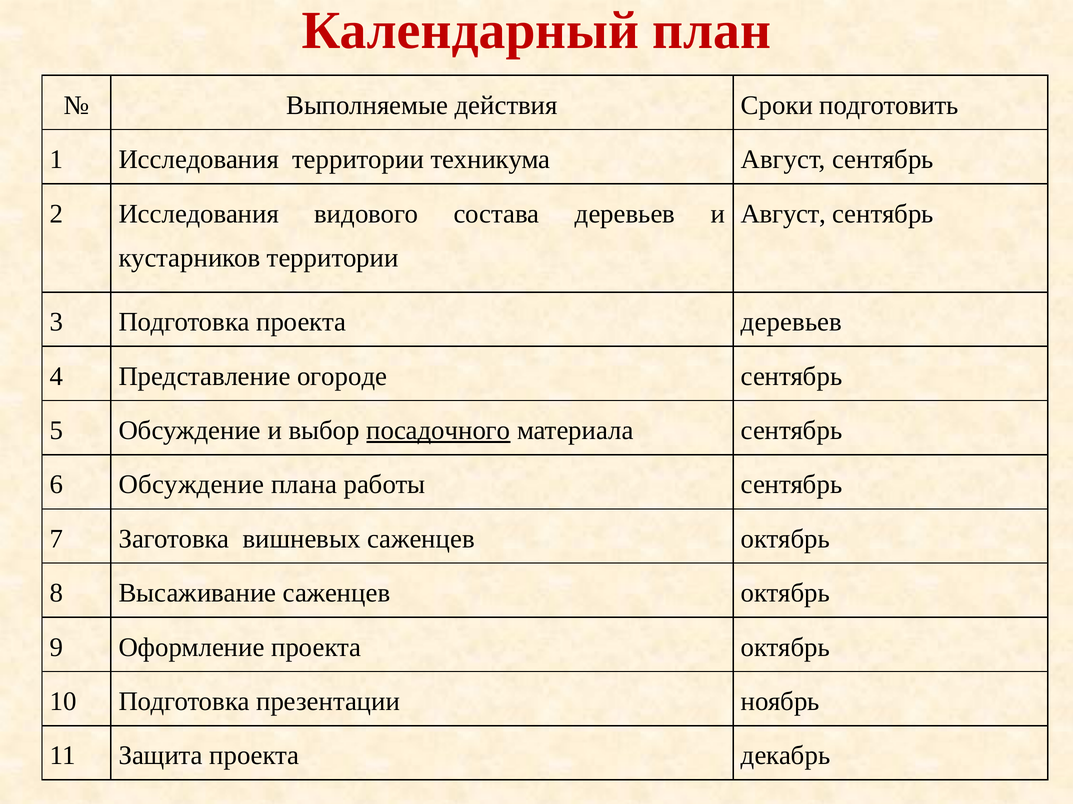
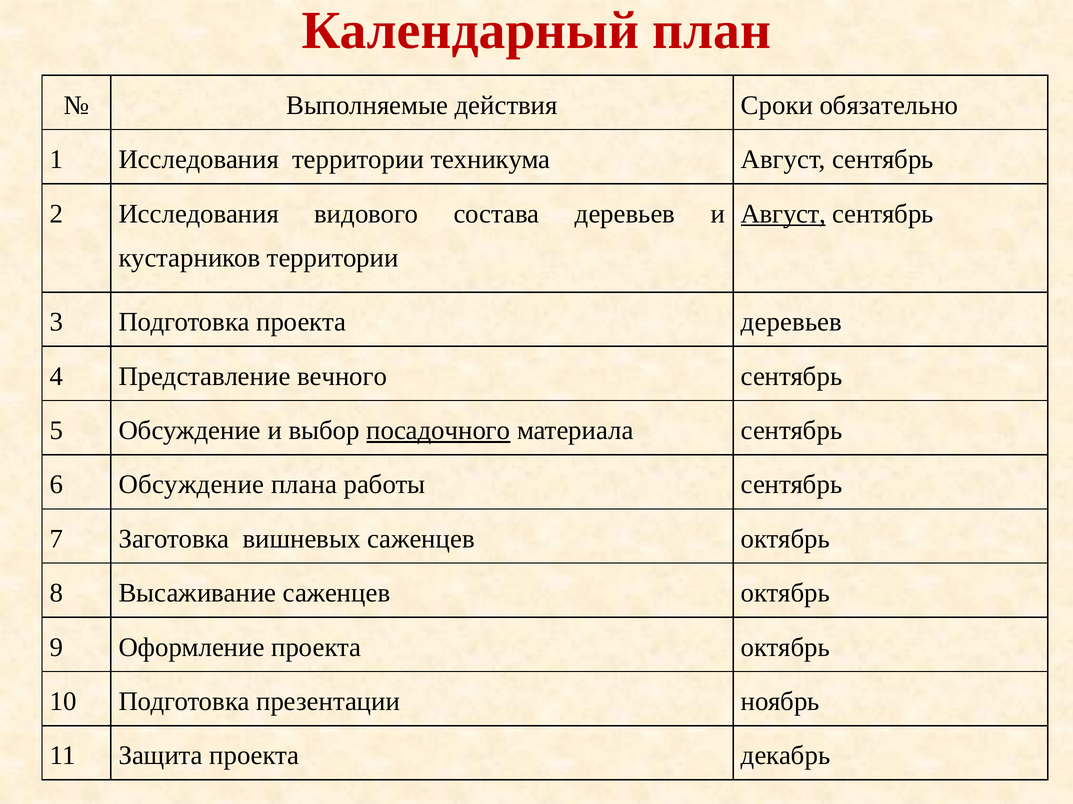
подготовить: подготовить -> обязательно
Август at (783, 214) underline: none -> present
огороде: огороде -> вечного
